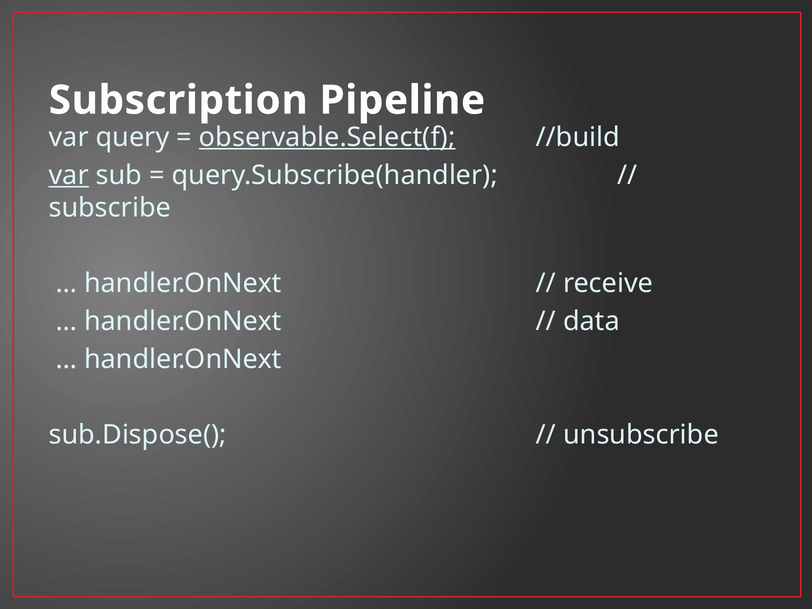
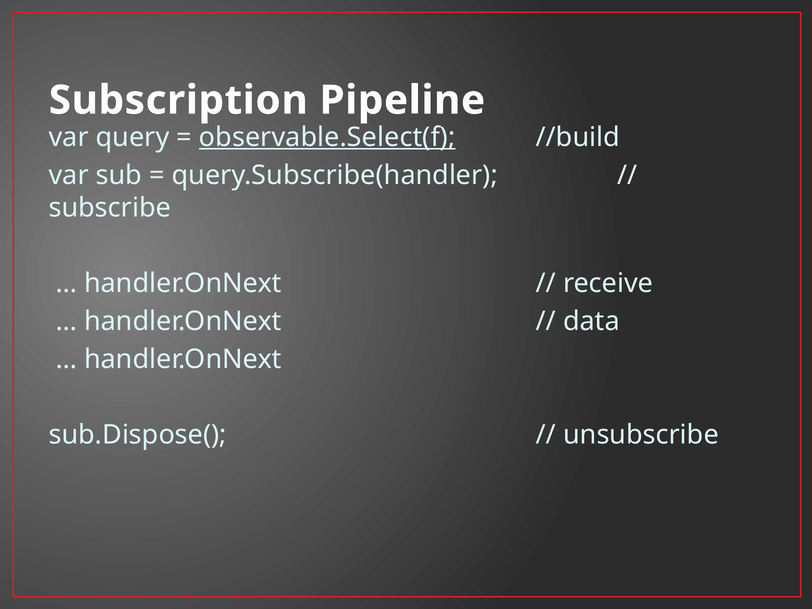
var at (69, 175) underline: present -> none
